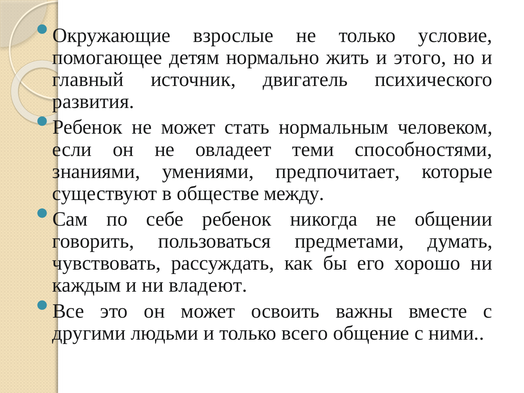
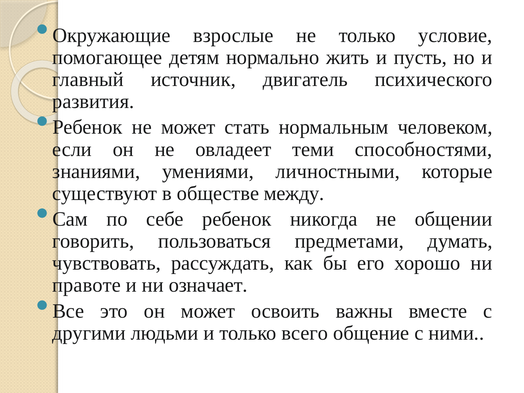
этого: этого -> пусть
предпочитает: предпочитает -> личностными
каждым: каждым -> правоте
владеют: владеют -> означает
